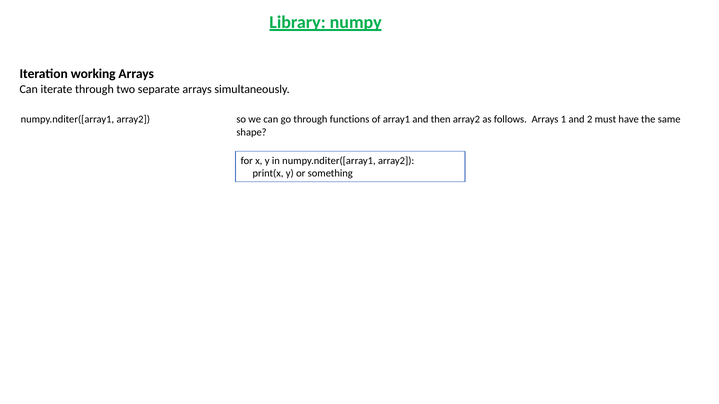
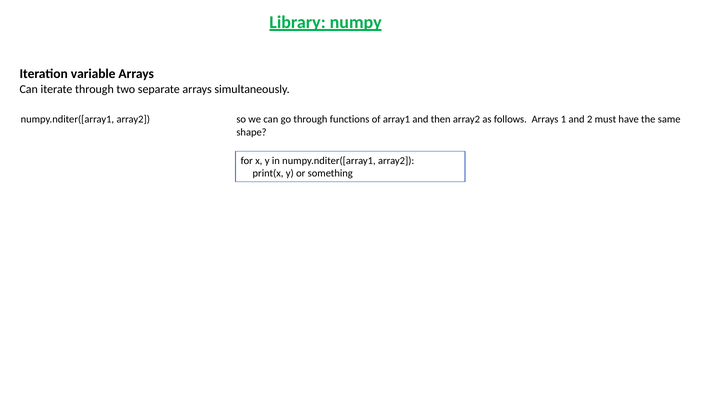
working: working -> variable
